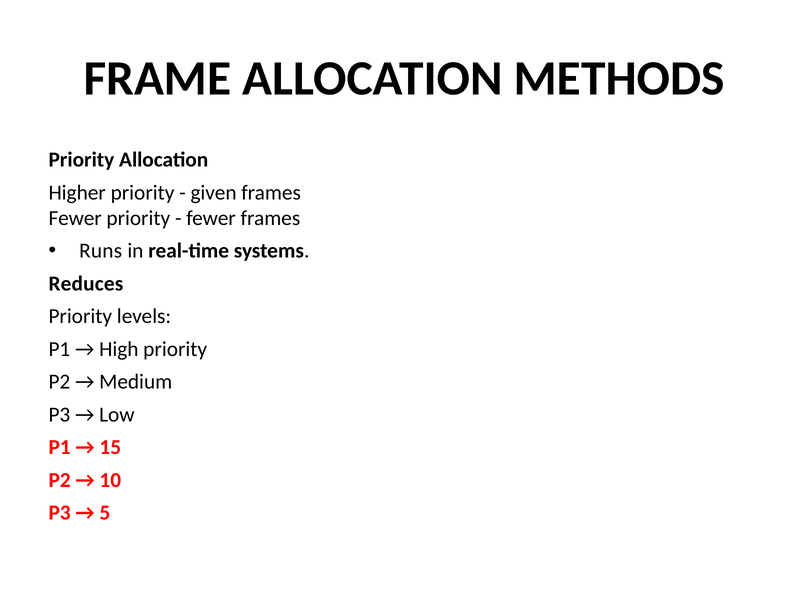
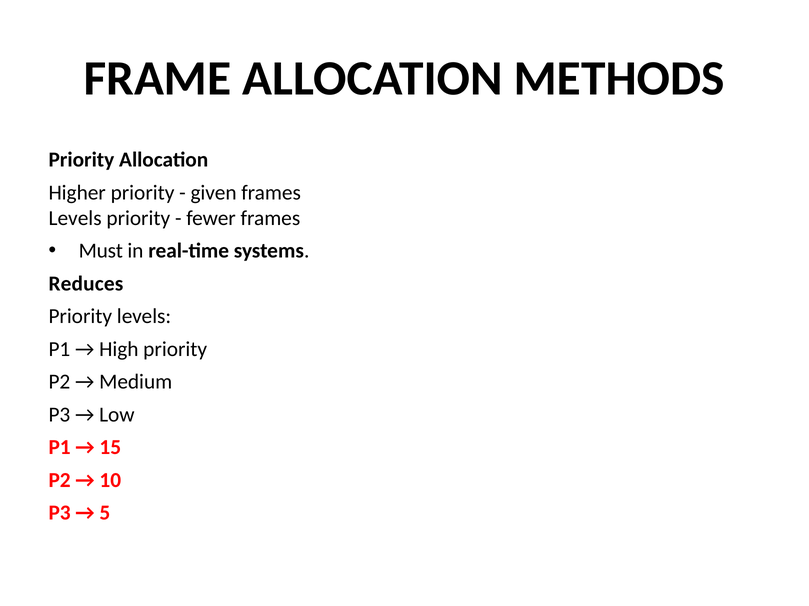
Fewer at (75, 218): Fewer -> Levels
Runs: Runs -> Must
